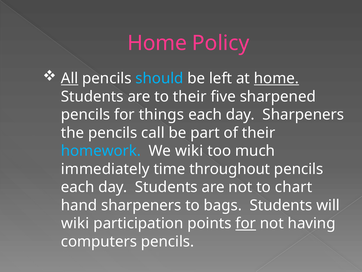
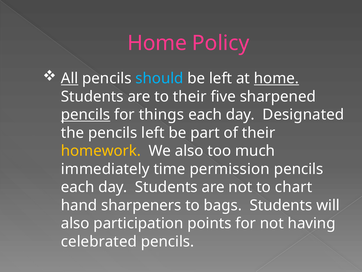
pencils at (86, 114) underline: none -> present
day Sharpeners: Sharpeners -> Designated
pencils call: call -> left
homework colour: light blue -> yellow
We wiki: wiki -> also
throughout: throughout -> permission
wiki at (75, 223): wiki -> also
for at (246, 223) underline: present -> none
computers: computers -> celebrated
